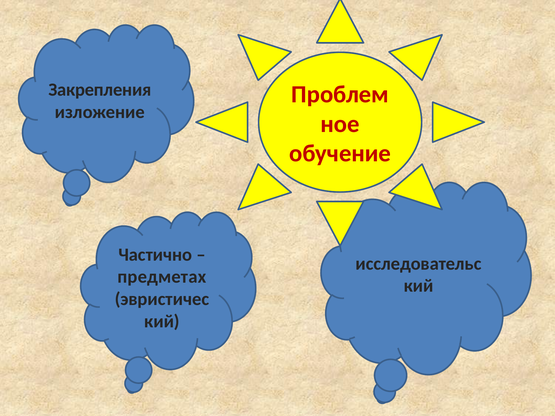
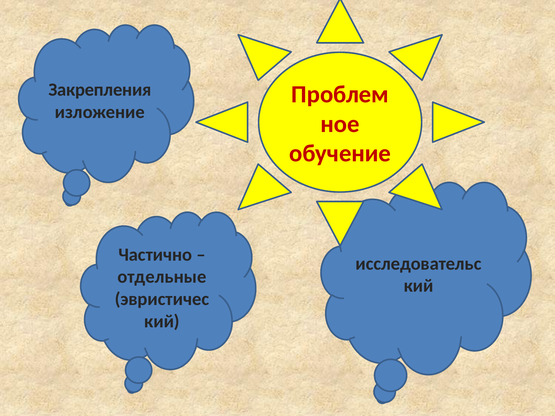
предметах: предметах -> отдельные
